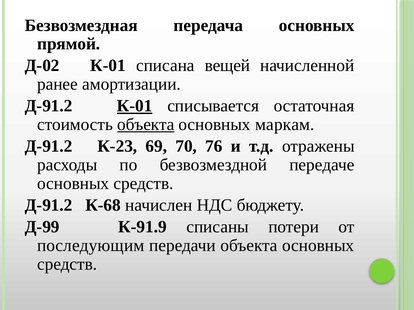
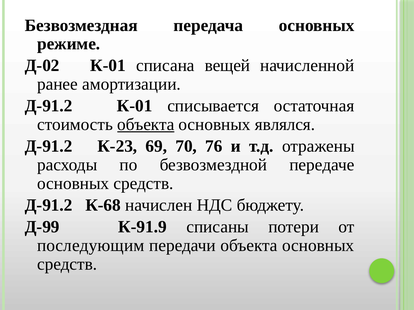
прямой: прямой -> режиме
К-01 at (135, 106) underline: present -> none
маркам: маркам -> являлся
